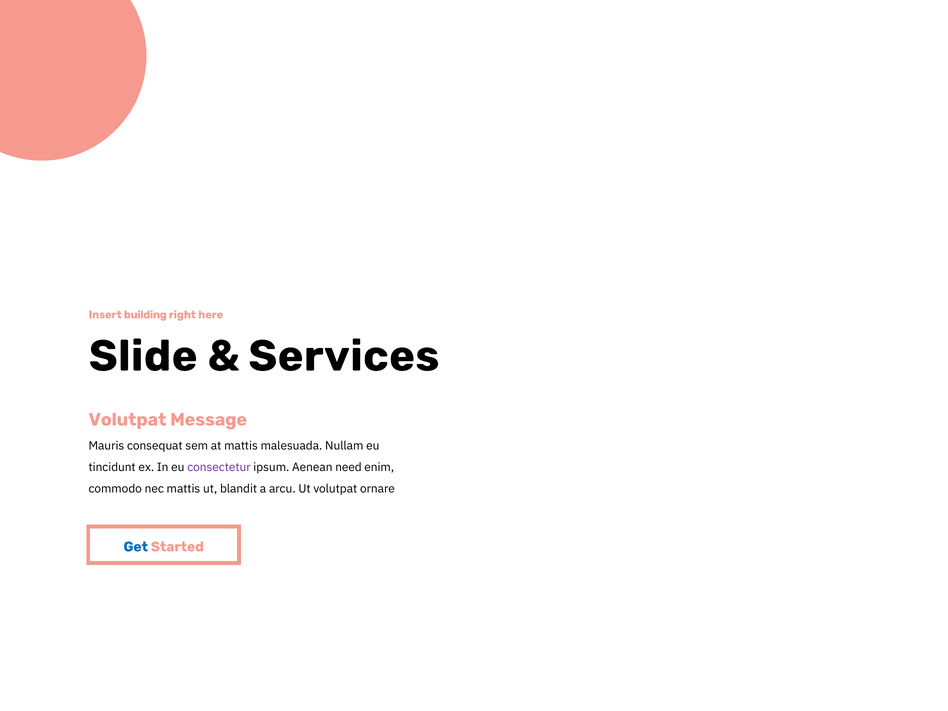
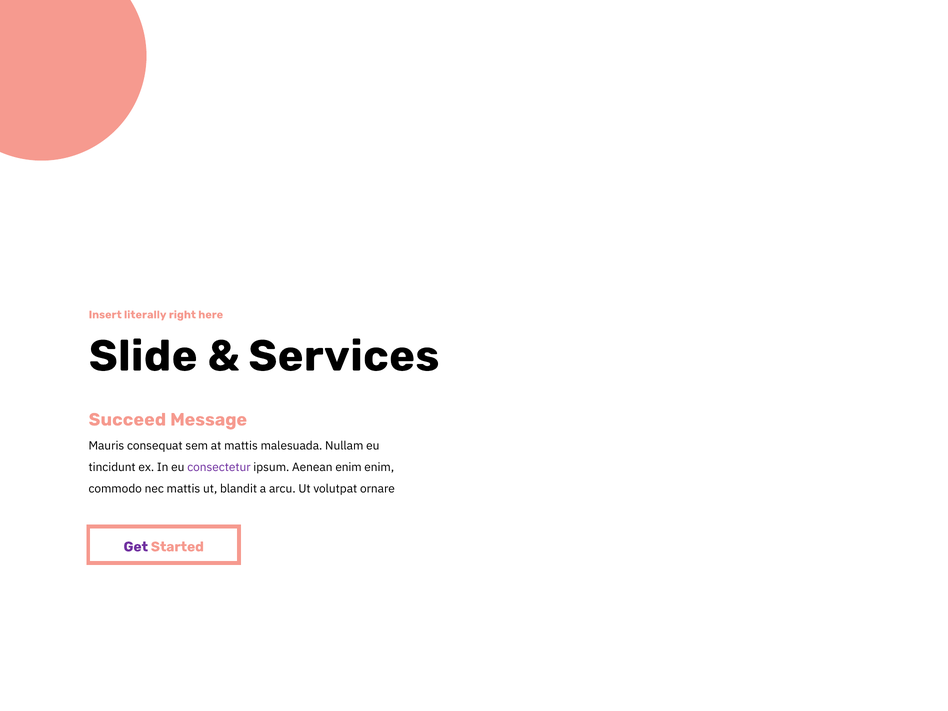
building: building -> literally
Volutpat at (127, 420): Volutpat -> Succeed
Aenean need: need -> enim
Get colour: blue -> purple
